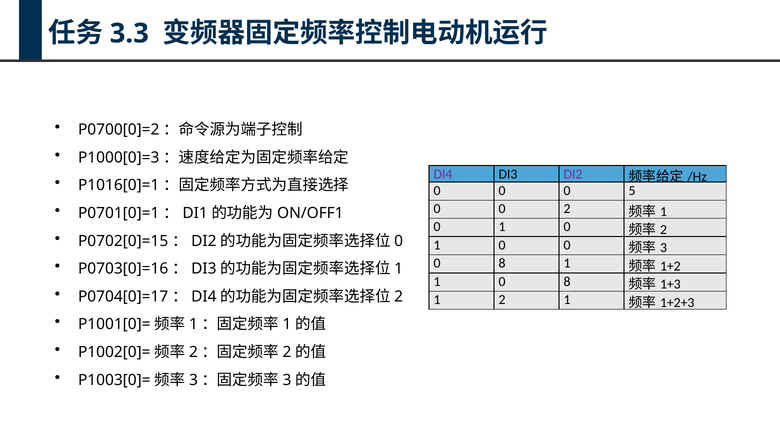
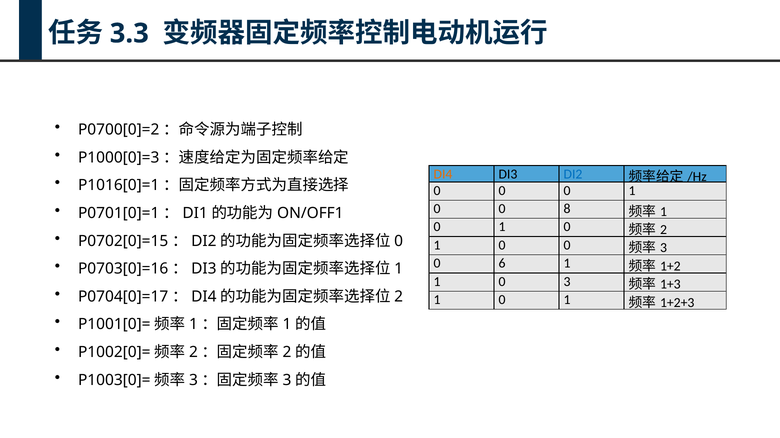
DI4 colour: purple -> orange
DI2 colour: purple -> blue
0 0 5: 5 -> 1
0 2: 2 -> 8
8 at (502, 264): 8 -> 6
1 0 8: 8 -> 3
2 at (502, 300): 2 -> 0
